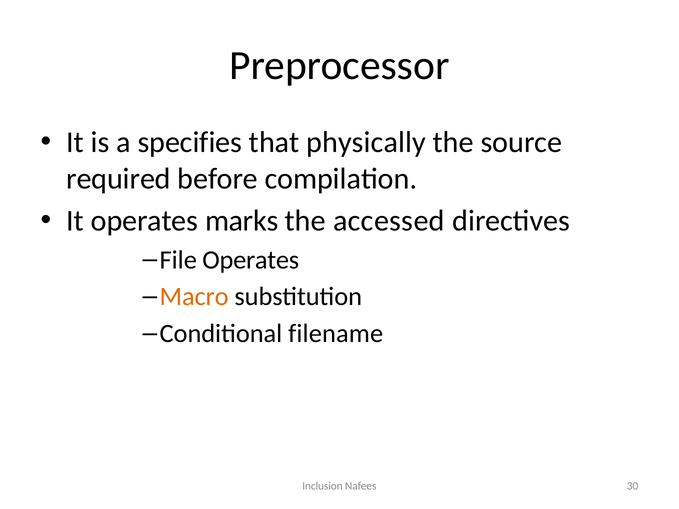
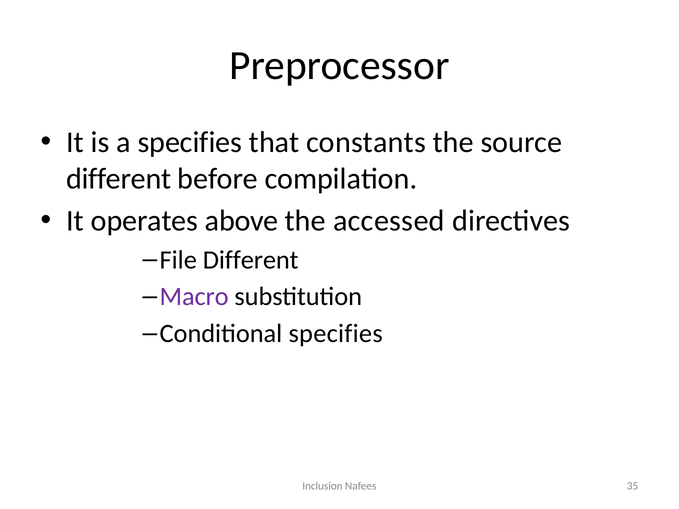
physically: physically -> constants
required at (119, 179): required -> different
marks: marks -> above
File Operates: Operates -> Different
Macro colour: orange -> purple
Conditional filename: filename -> specifies
30: 30 -> 35
